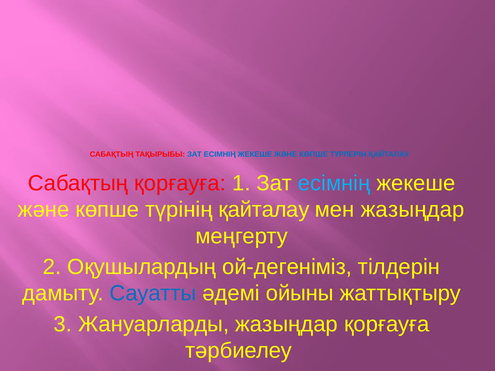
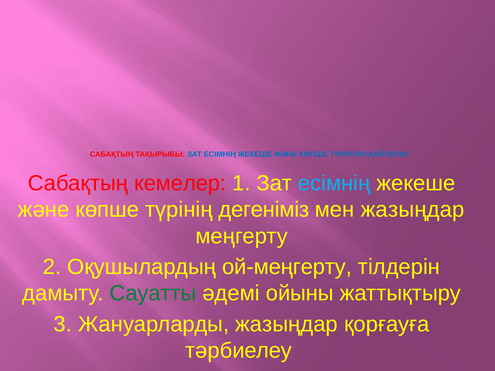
Сабақтың қорғауға: қорғауға -> кемелер
түрінің қайталау: қайталау -> дегеніміз
ой-дегеніміз: ой-дегеніміз -> ой-меңгерту
Сауатты colour: blue -> green
